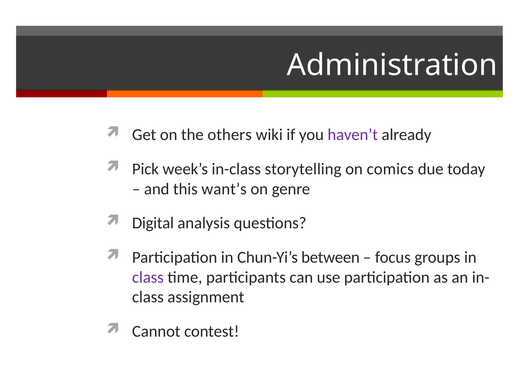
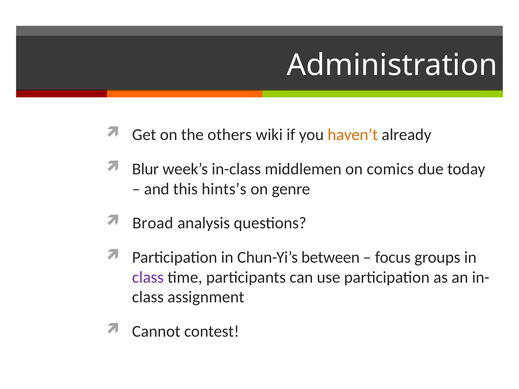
haven’t colour: purple -> orange
Pick: Pick -> Blur
storytelling: storytelling -> middlemen
want’s: want’s -> hints’s
Digital: Digital -> Broad
